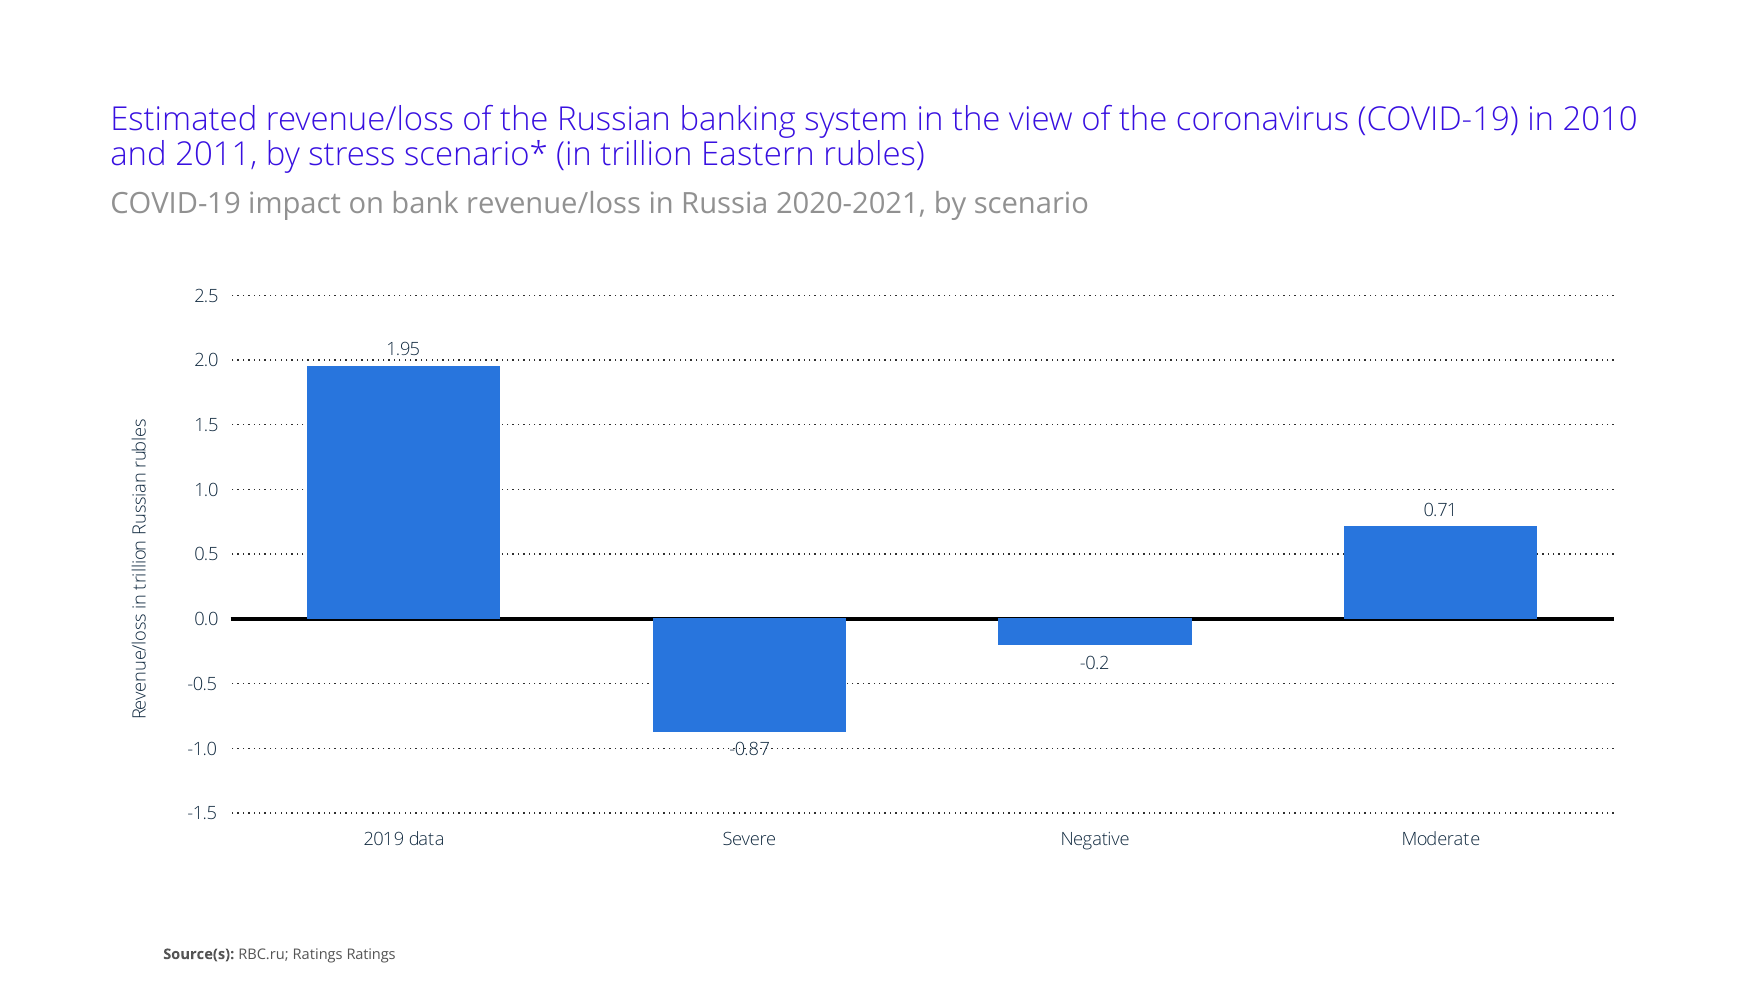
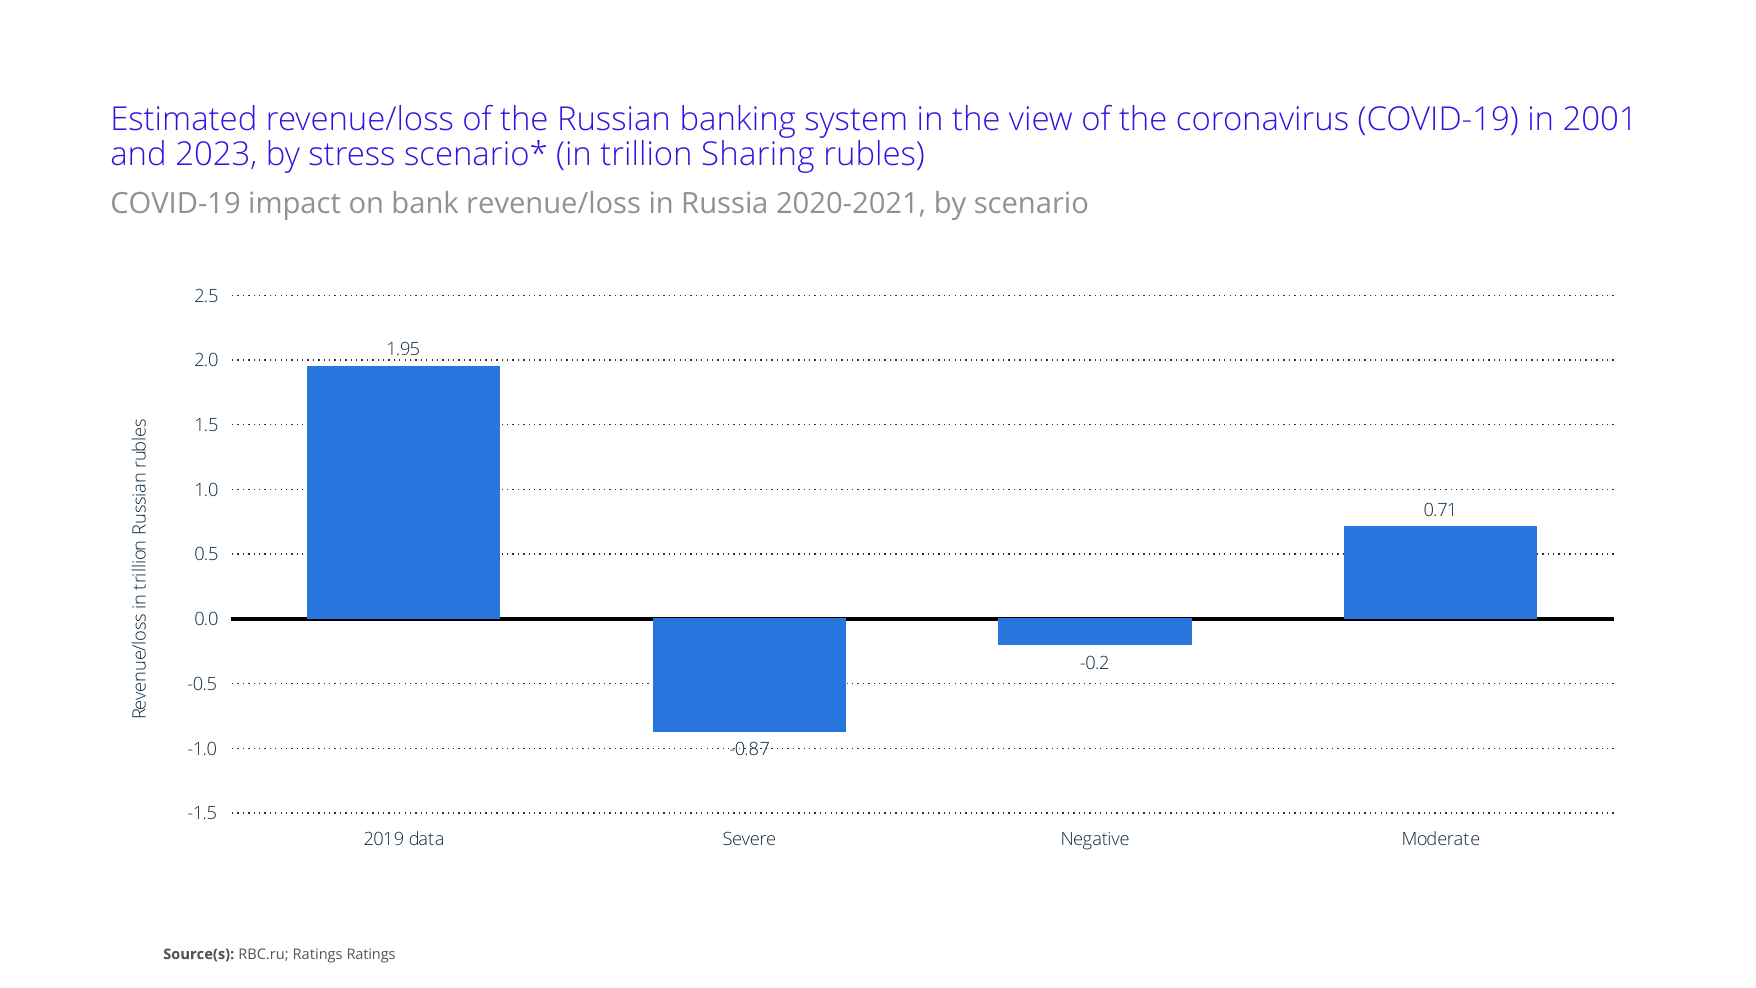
2010: 2010 -> 2001
2011: 2011 -> 2023
Eastern: Eastern -> Sharing
